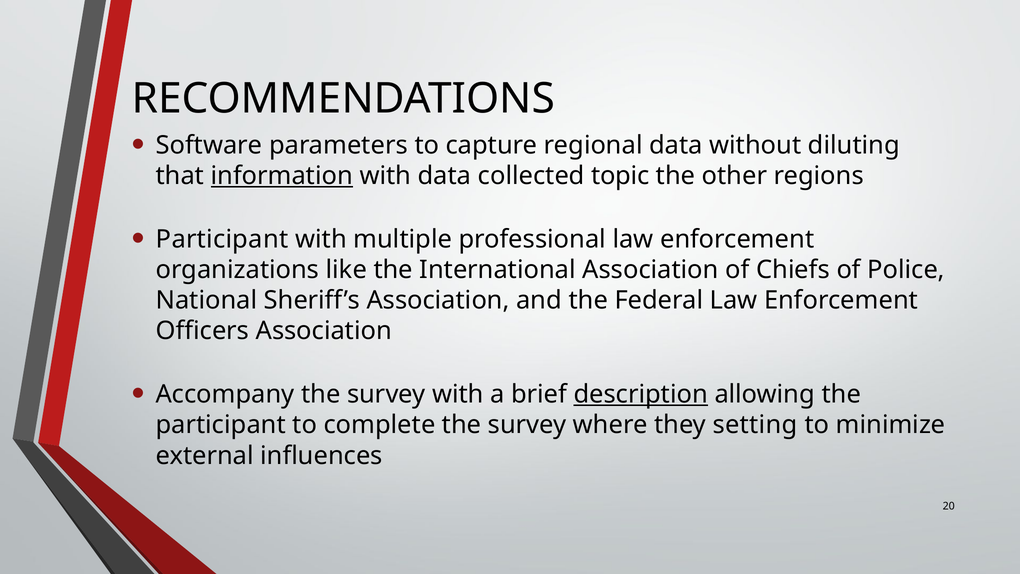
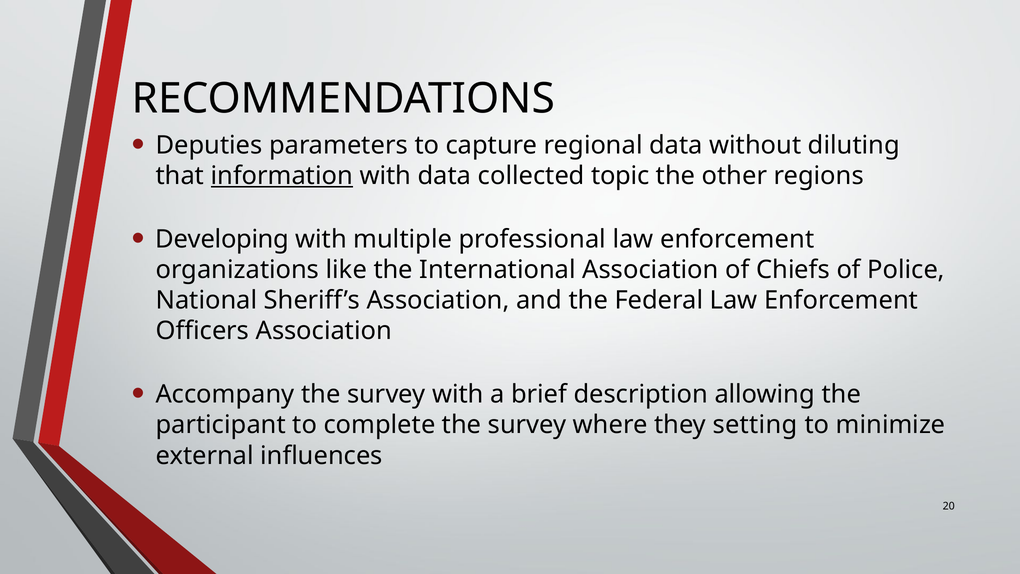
Software: Software -> Deputies
Participant at (222, 239): Participant -> Developing
description underline: present -> none
